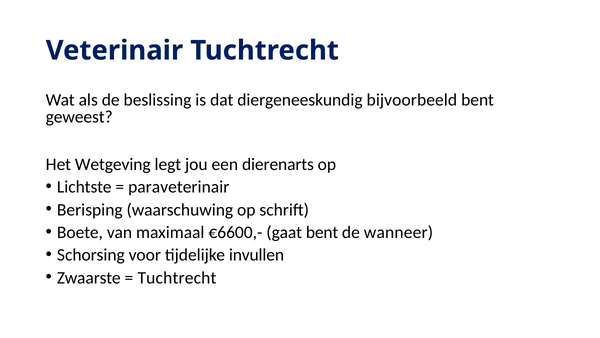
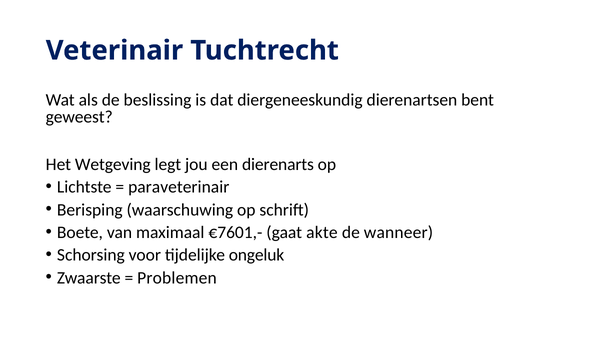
bijvoorbeeld: bijvoorbeeld -> dierenartsen
€6600,-: €6600,- -> €7601,-
gaat bent: bent -> akte
invullen: invullen -> ongeluk
Tuchtrecht at (177, 277): Tuchtrecht -> Problemen
